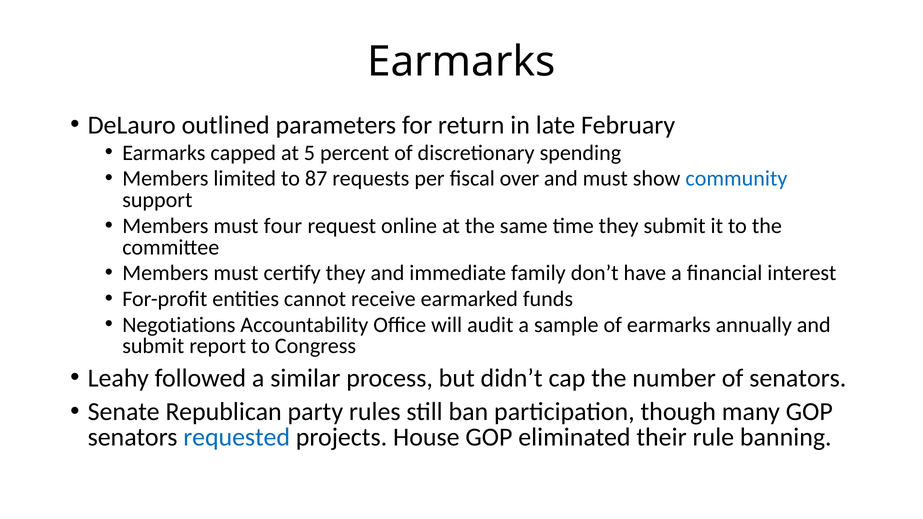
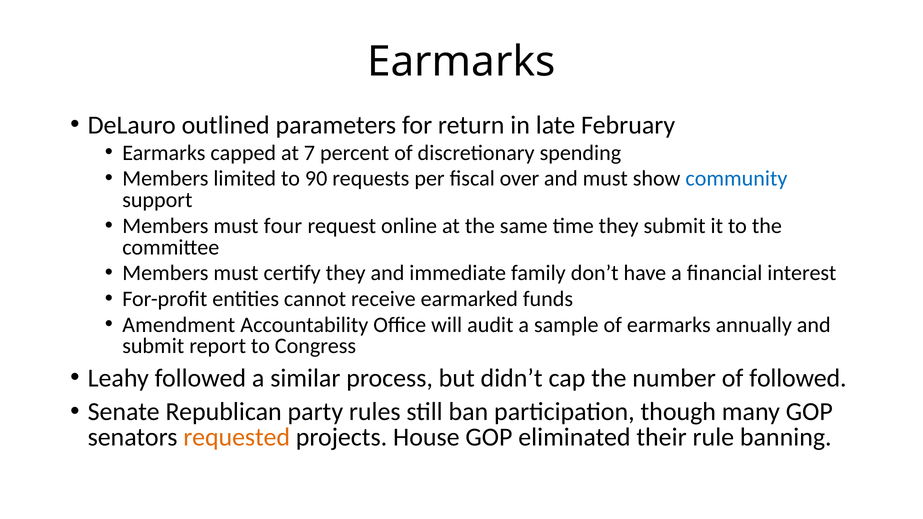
5: 5 -> 7
87: 87 -> 90
Negotiations: Negotiations -> Amendment
of senators: senators -> followed
requested colour: blue -> orange
